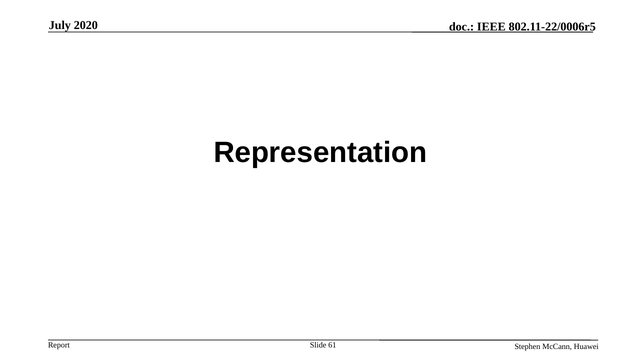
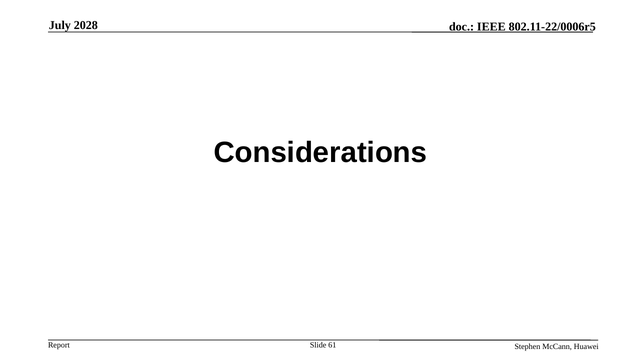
2020: 2020 -> 2028
Representation: Representation -> Considerations
